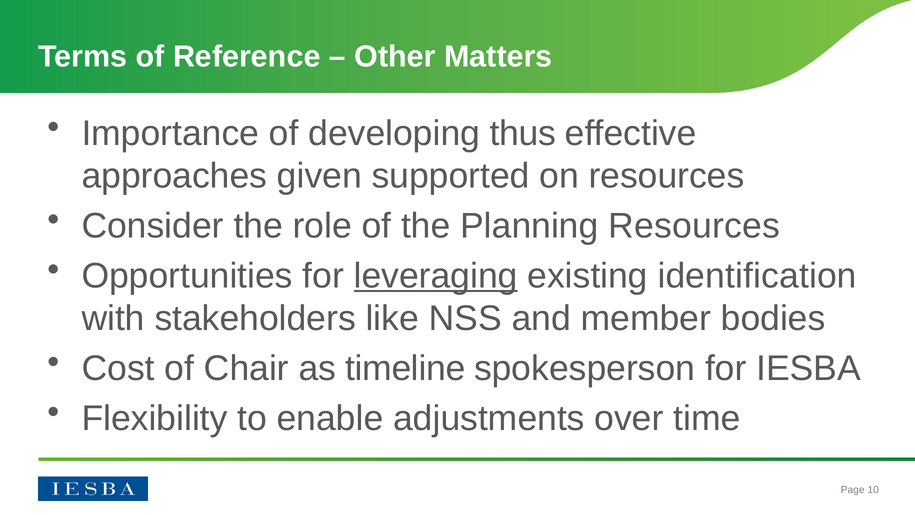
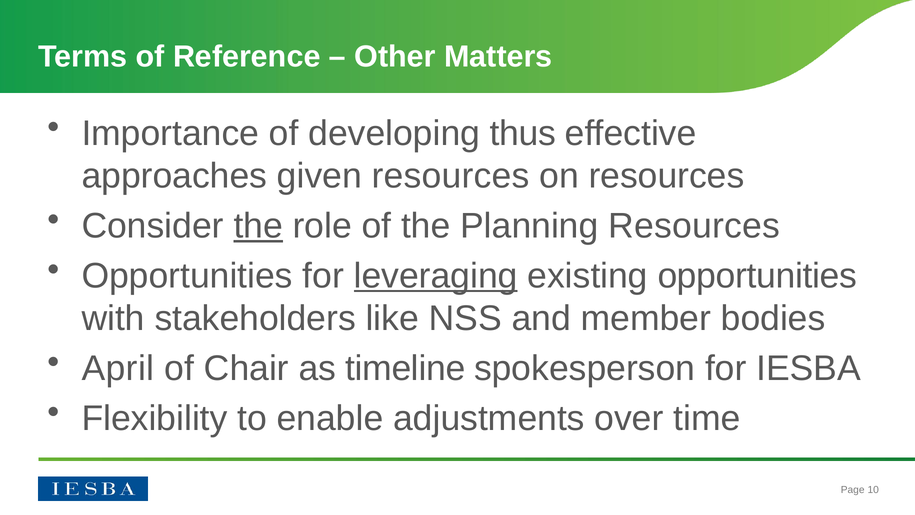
given supported: supported -> resources
the at (258, 226) underline: none -> present
existing identification: identification -> opportunities
Cost: Cost -> April
